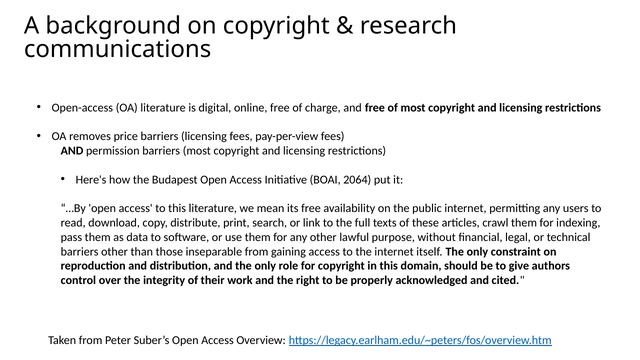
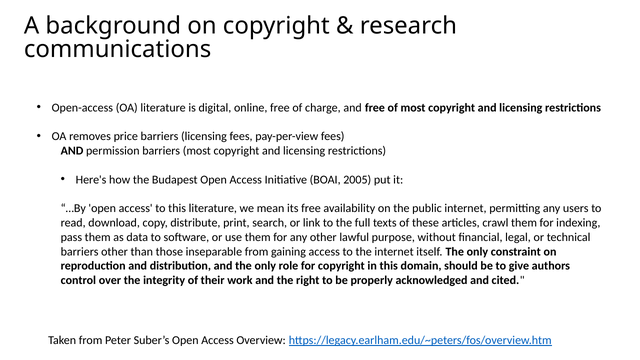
2064: 2064 -> 2005
